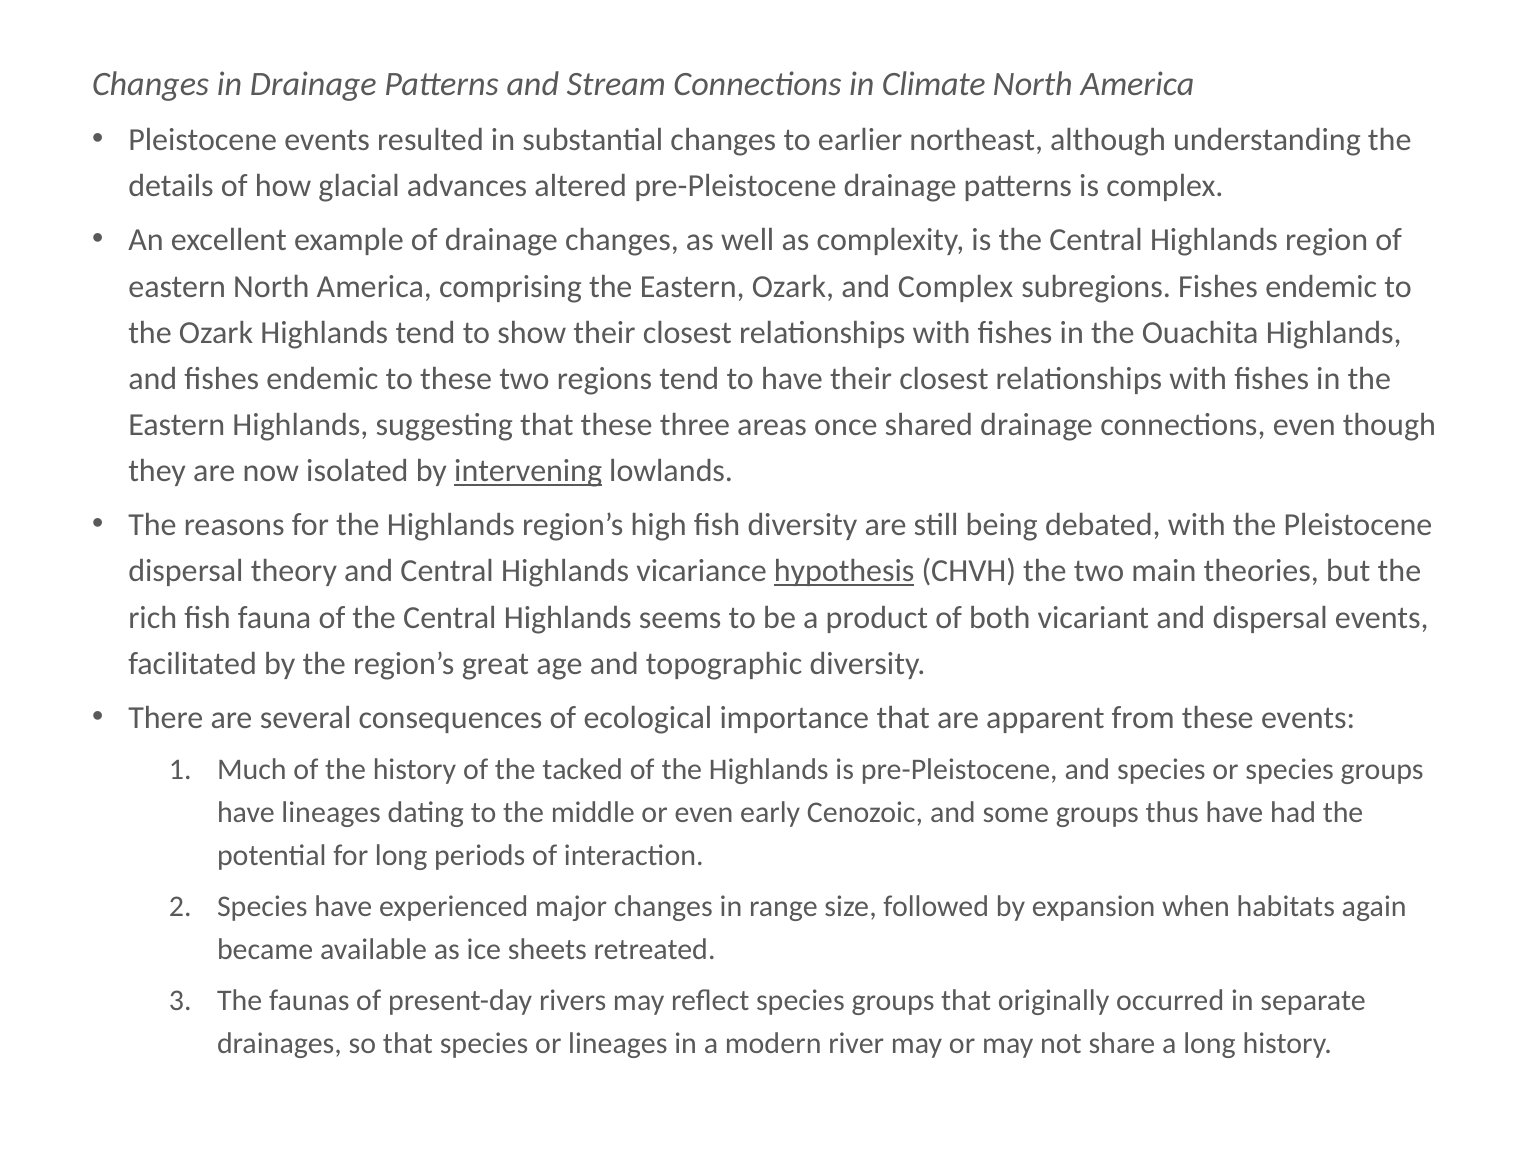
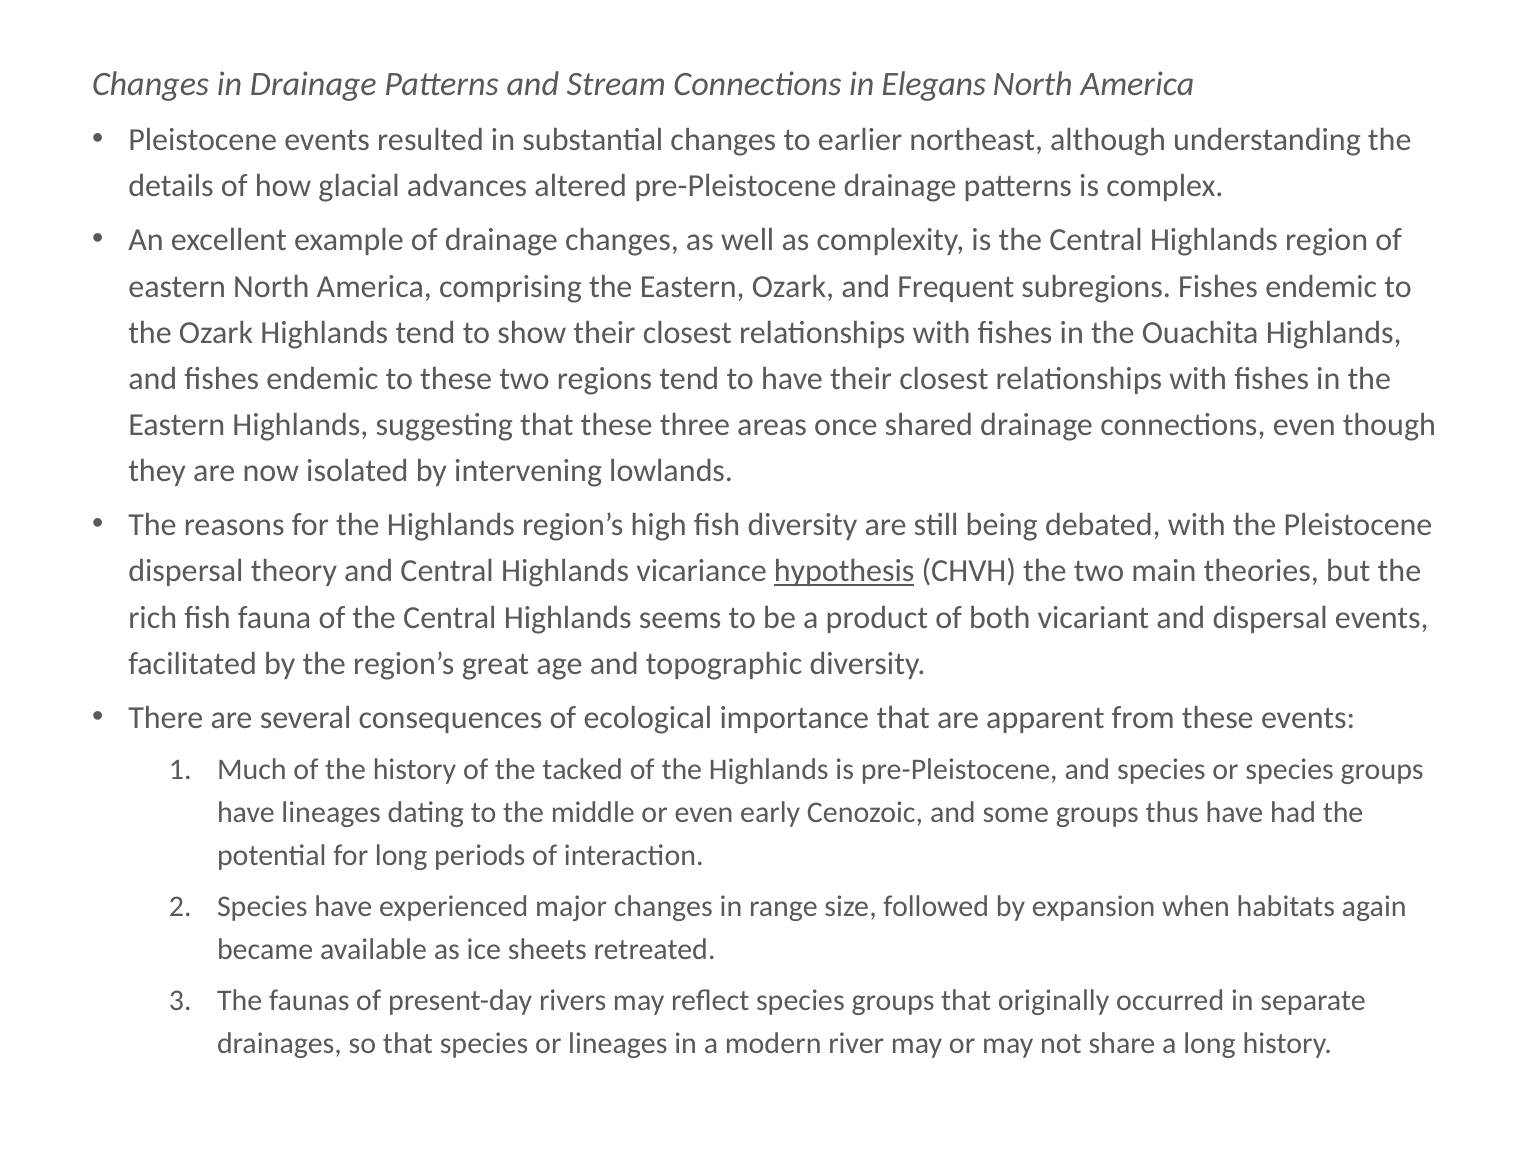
Climate: Climate -> Elegans
and Complex: Complex -> Frequent
intervening underline: present -> none
